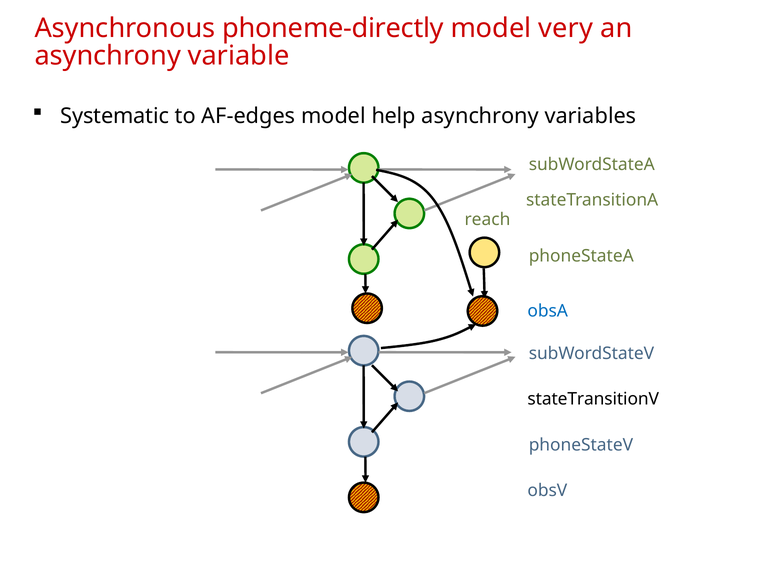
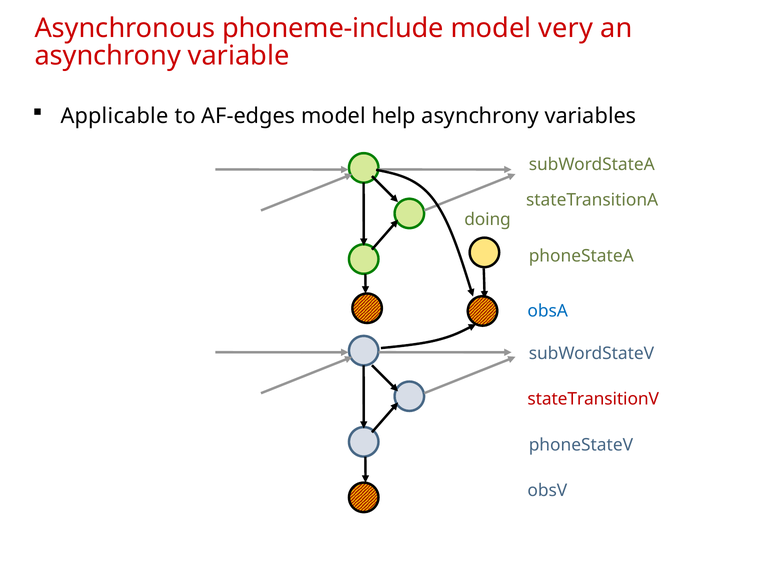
phoneme-directly: phoneme-directly -> phoneme-include
Systematic: Systematic -> Applicable
reach: reach -> doing
stateTransitionV colour: black -> red
